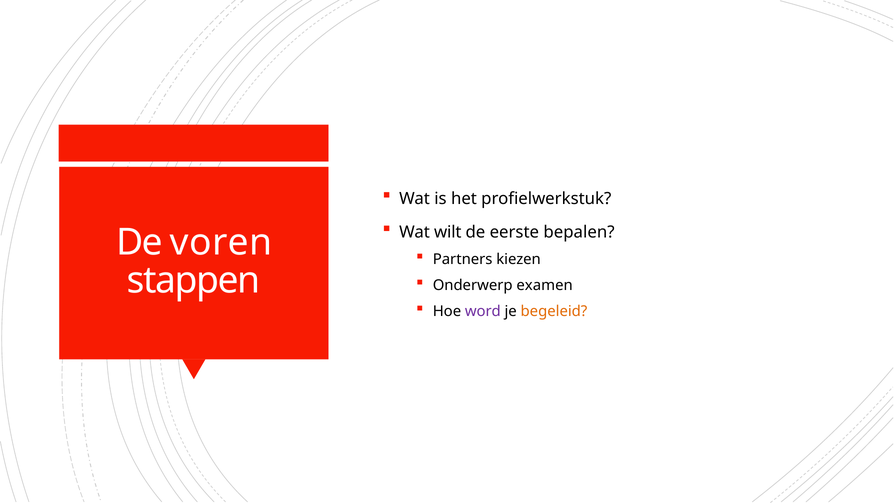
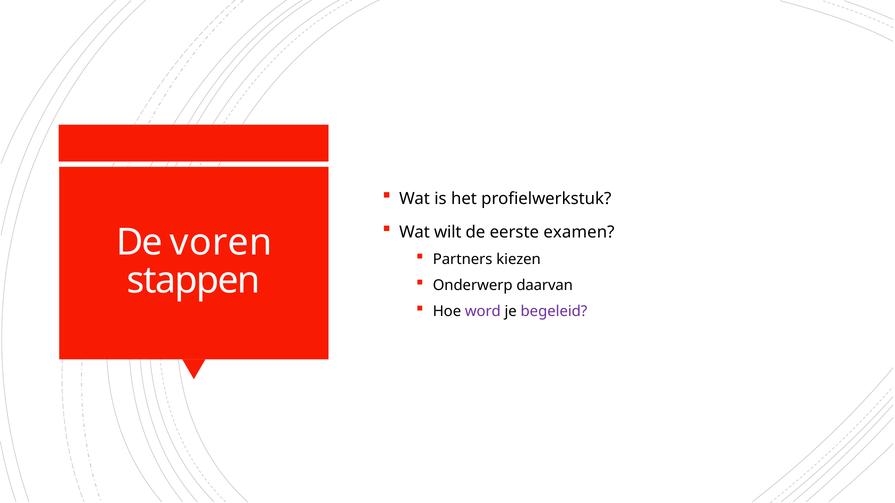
bepalen: bepalen -> examen
examen: examen -> daarvan
begeleid colour: orange -> purple
